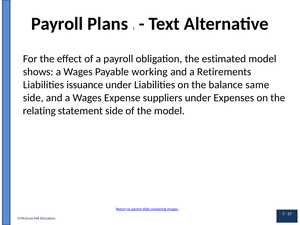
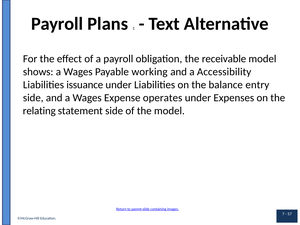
estimated: estimated -> receivable
Retirements: Retirements -> Accessibility
same: same -> entry
suppliers: suppliers -> operates
